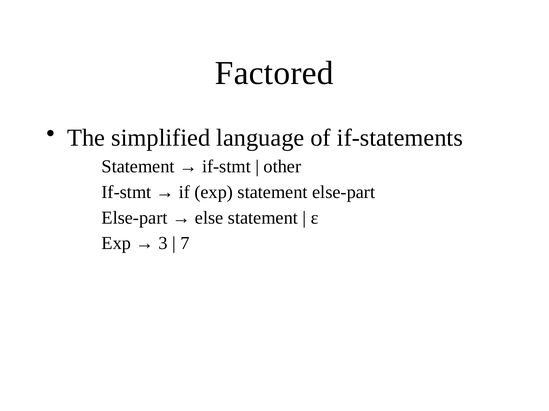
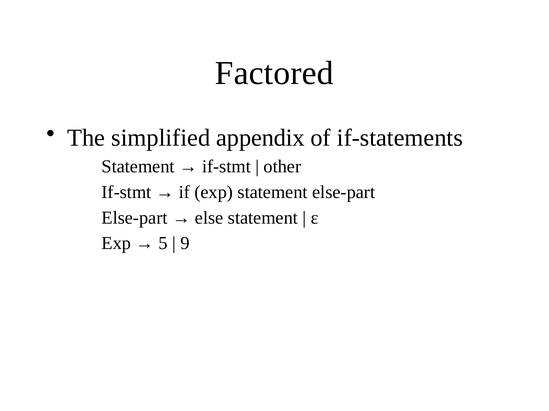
language: language -> appendix
3: 3 -> 5
7: 7 -> 9
